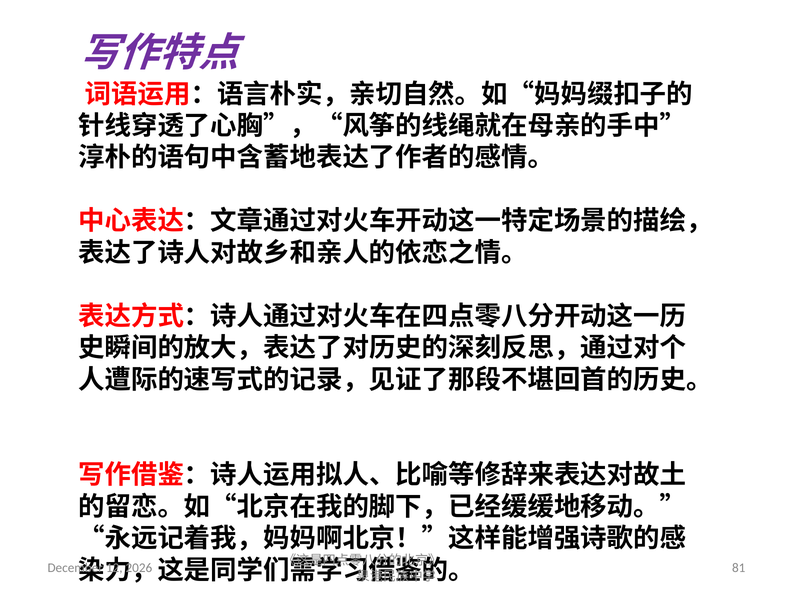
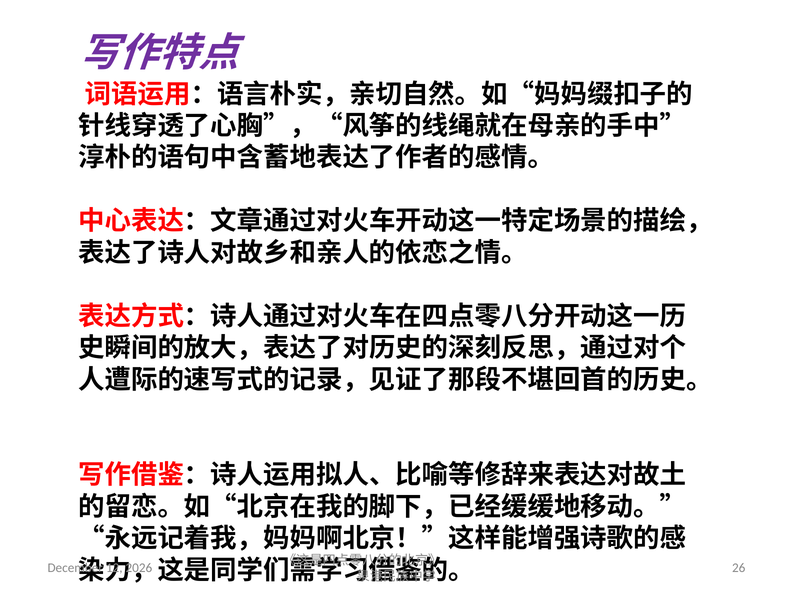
81: 81 -> 26
